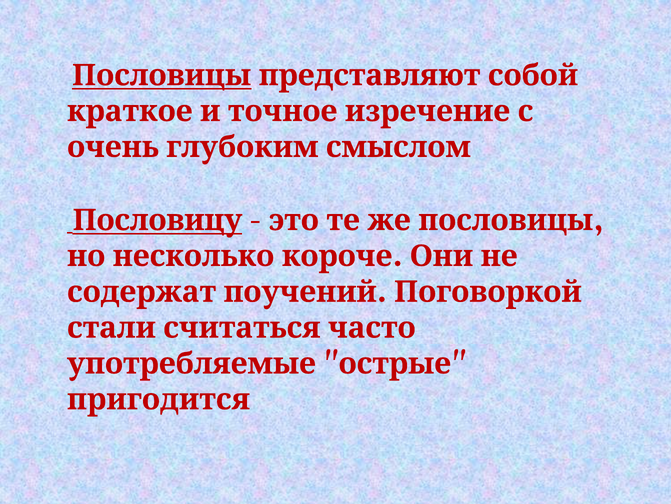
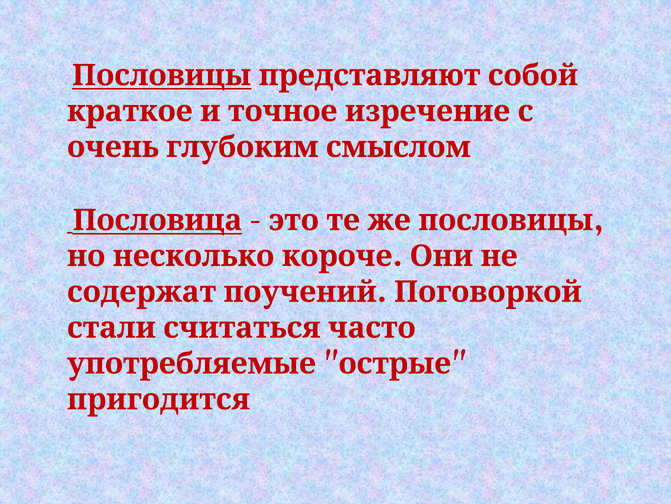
Пословицу: Пословицу -> Пословица
